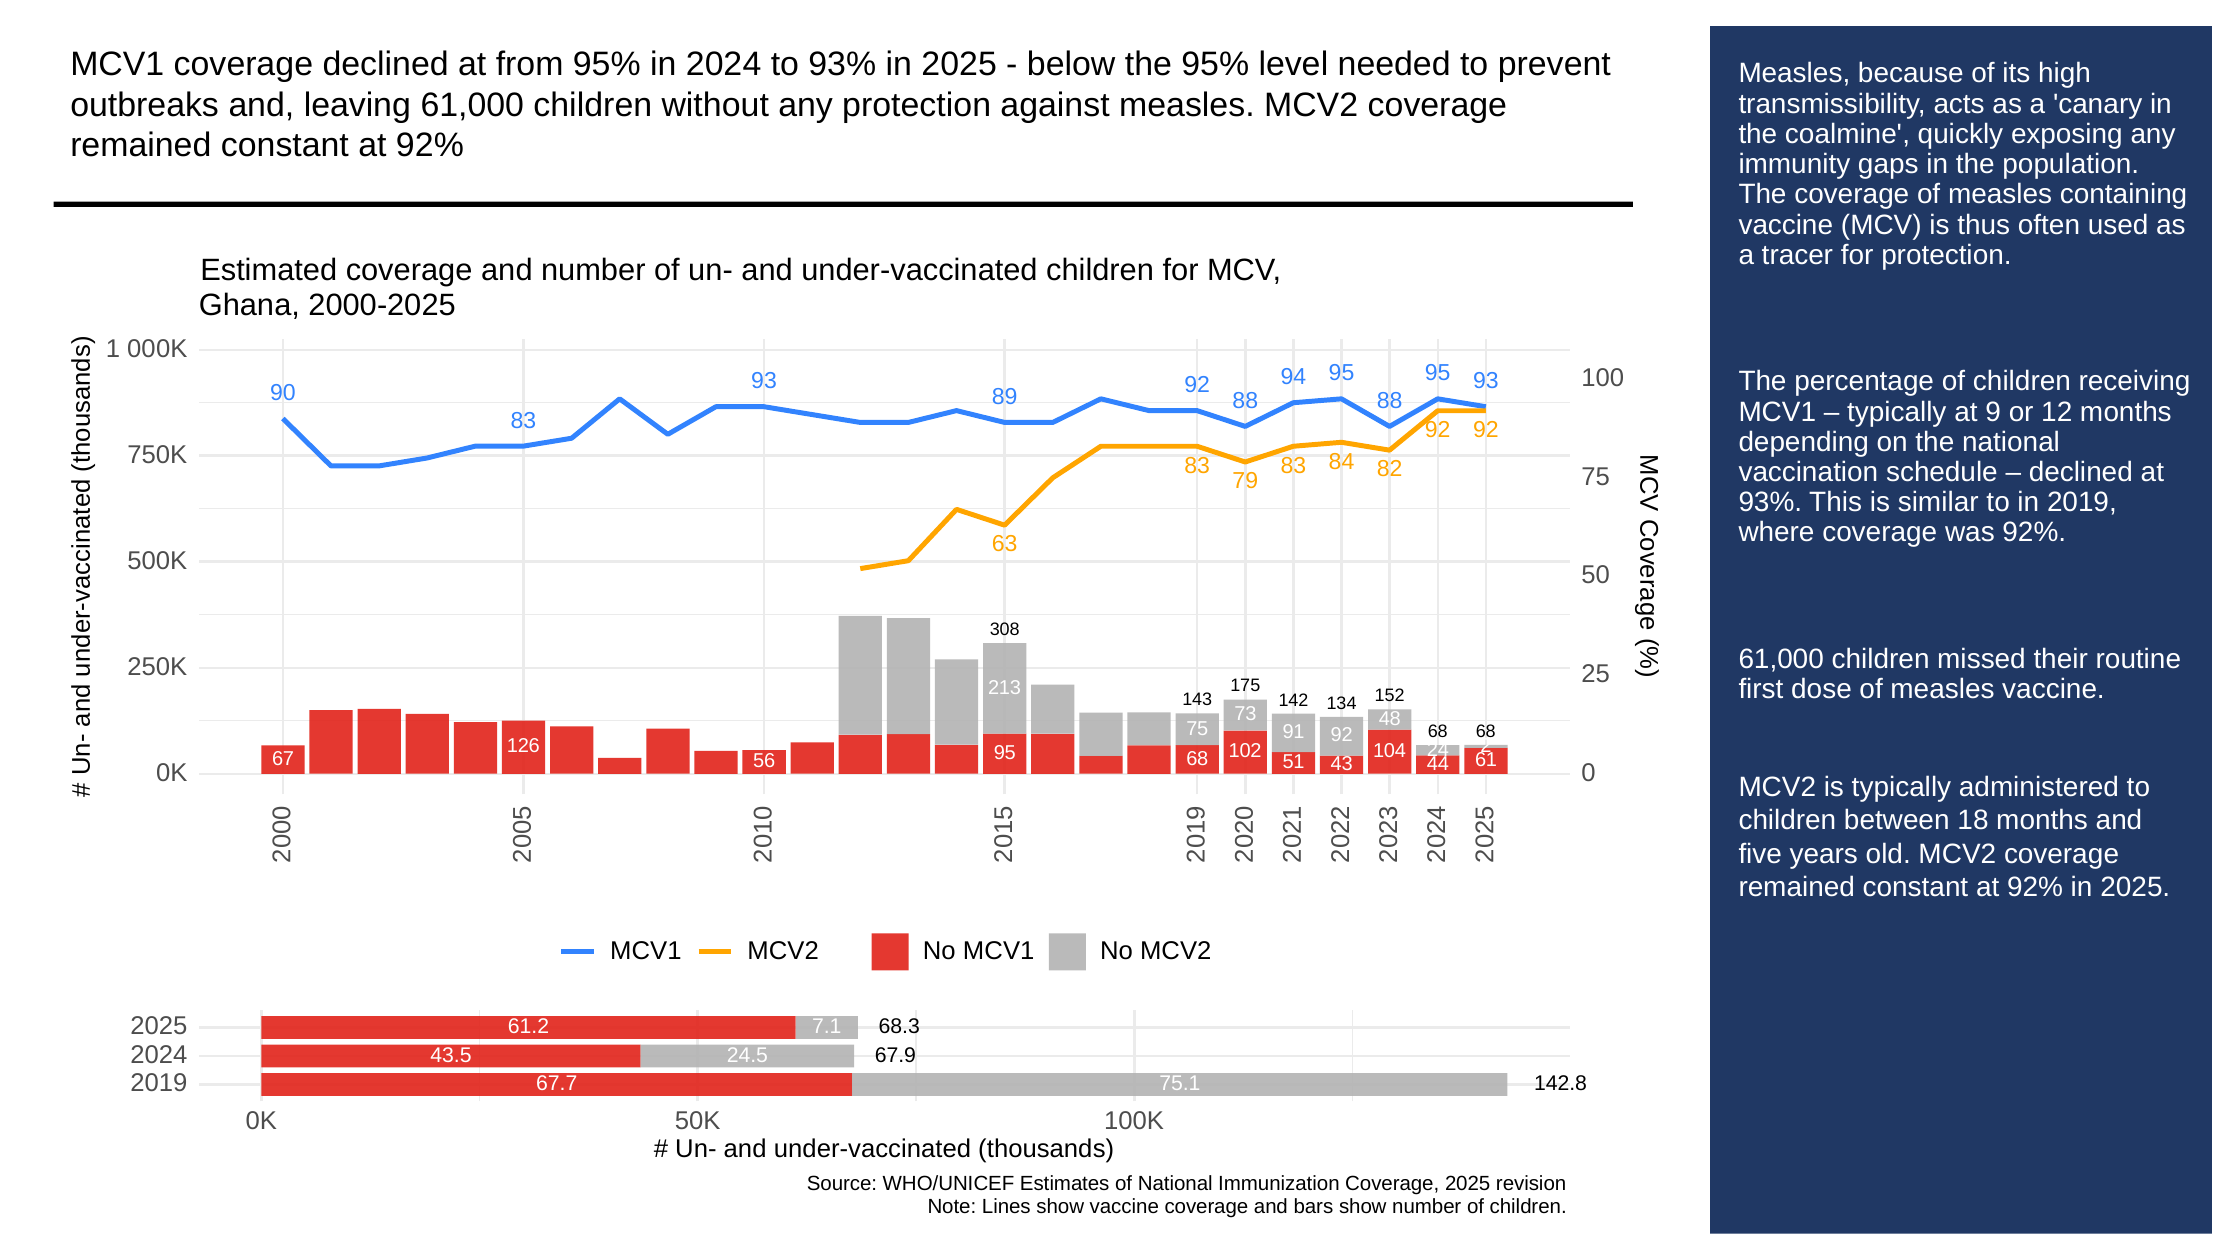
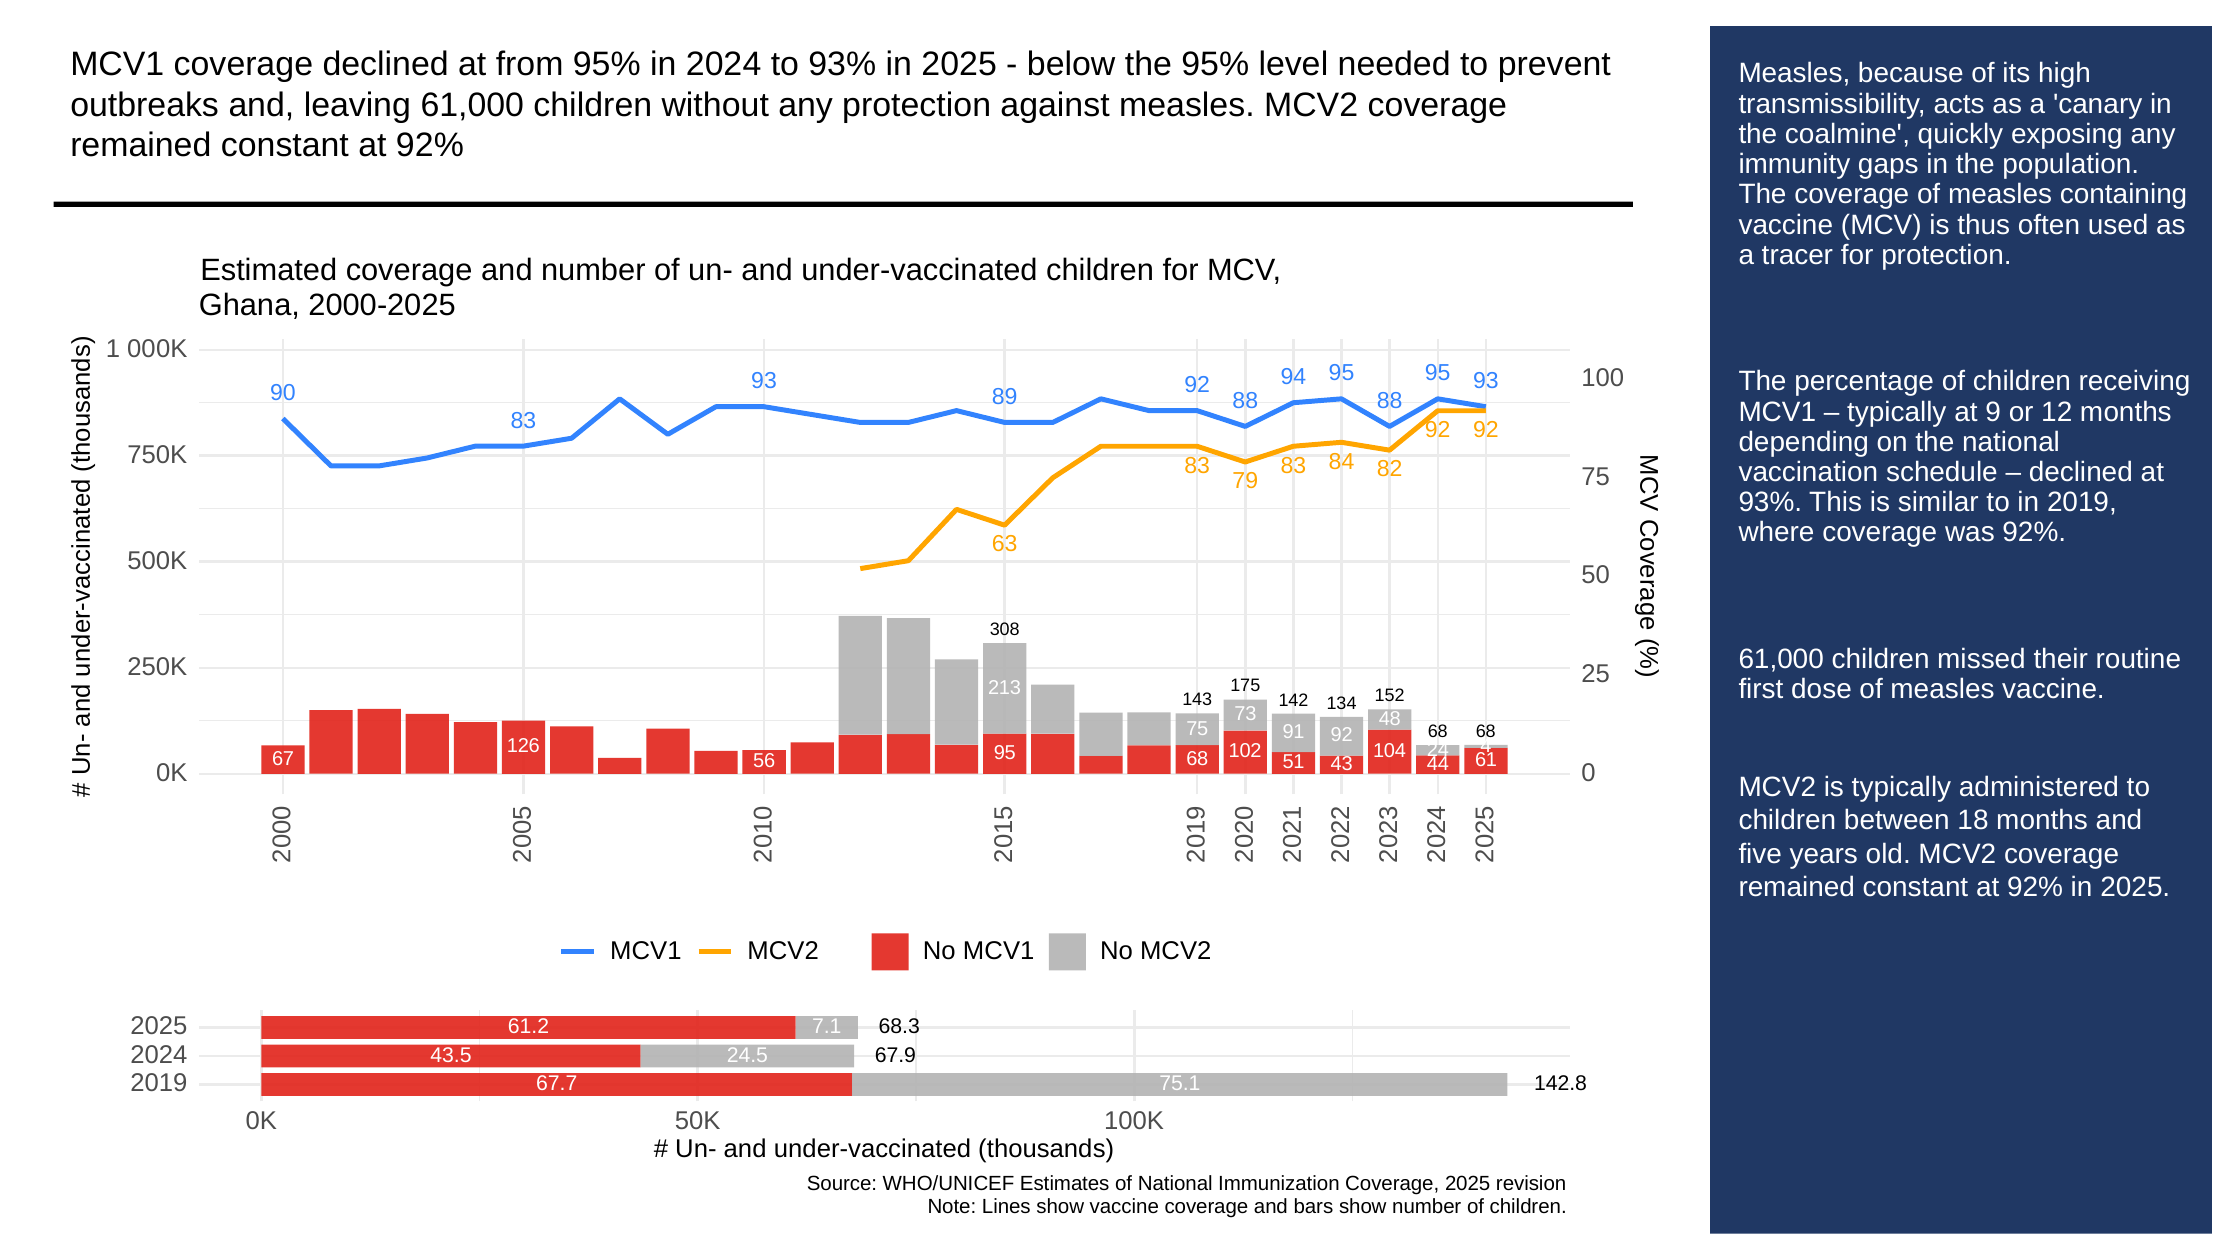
24 2: 2 -> 4
